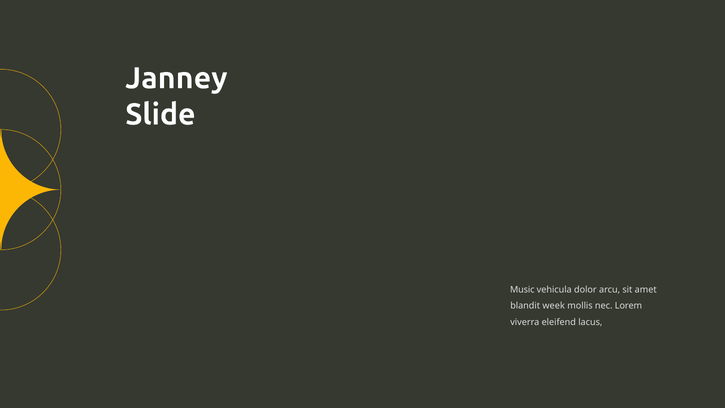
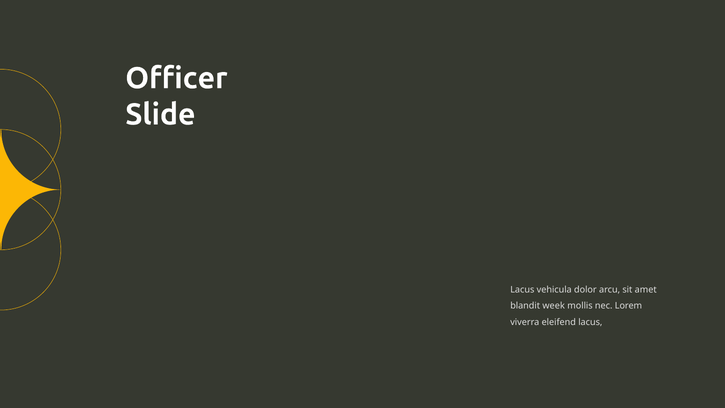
Janney: Janney -> Officer
Music at (522, 289): Music -> Lacus
